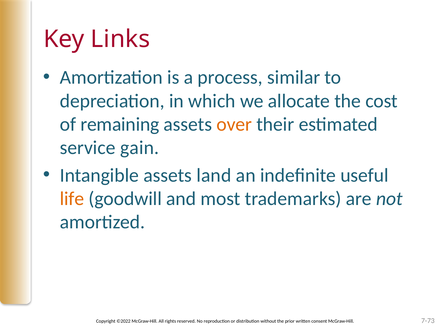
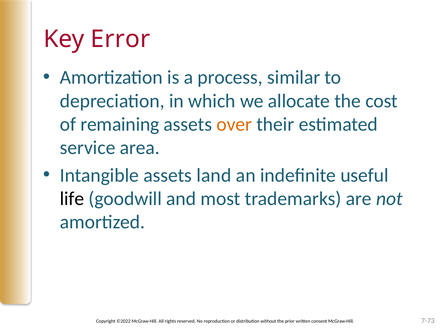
Links: Links -> Error
gain: gain -> area
life colour: orange -> black
